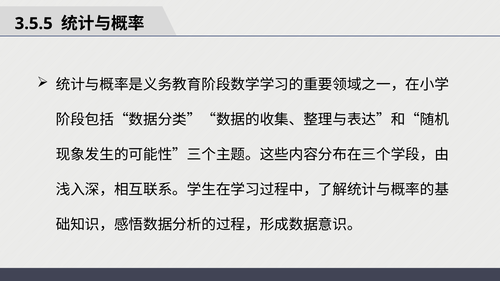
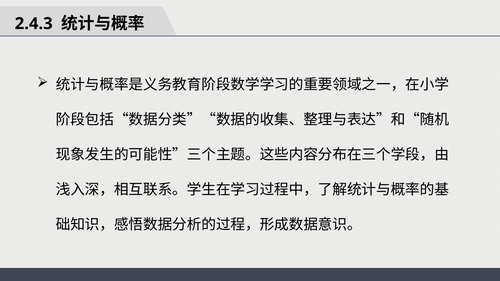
3.5.5: 3.5.5 -> 2.4.3
